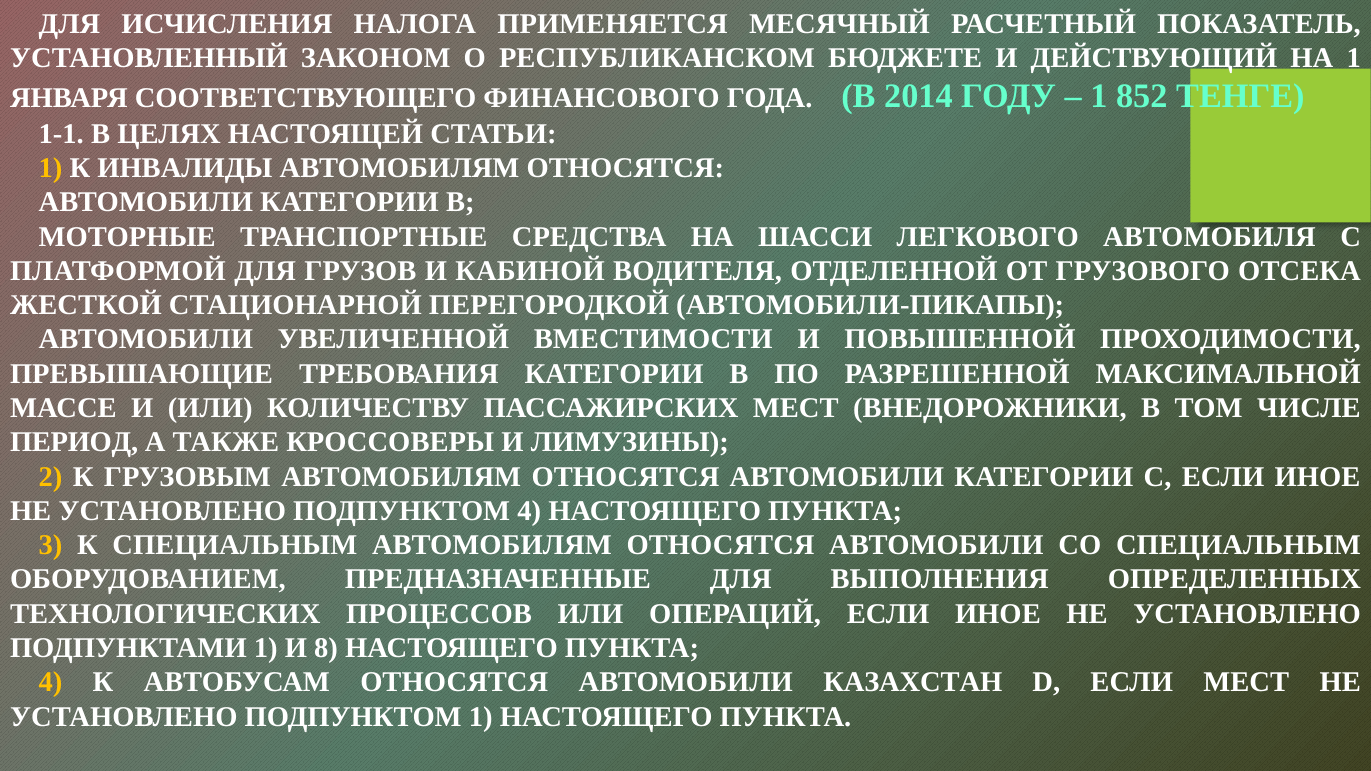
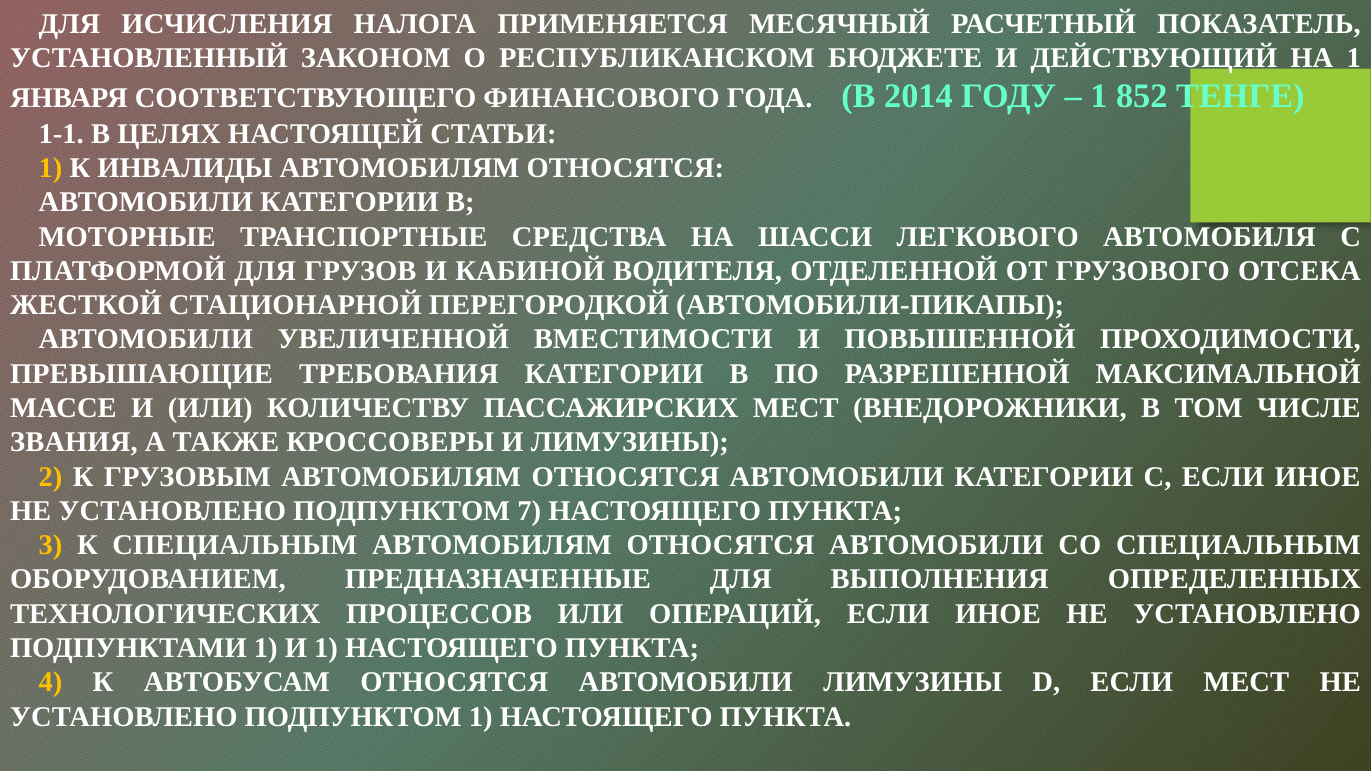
ПЕРИОД: ПЕРИОД -> ЗВАНИЯ
ПОДПУНКТОМ 4: 4 -> 7
И 8: 8 -> 1
АВТОМОБИЛИ КАЗАХСТАН: КАЗАХСТАН -> ЛИМУЗИНЫ
